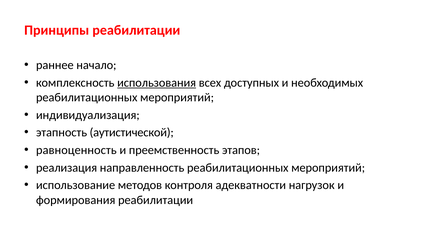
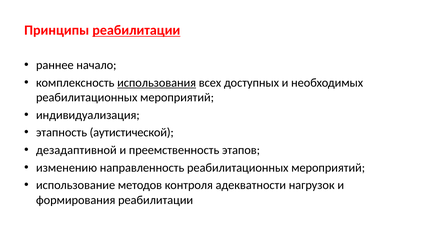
реабилитации at (136, 30) underline: none -> present
равноценность: равноценность -> дезадаптивной
реализация: реализация -> изменению
